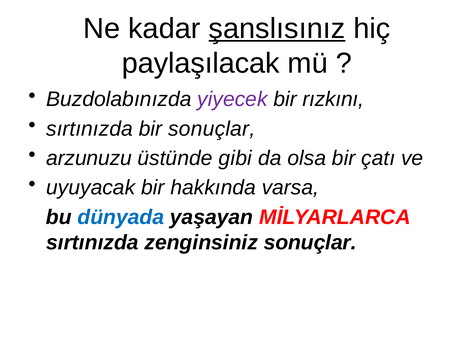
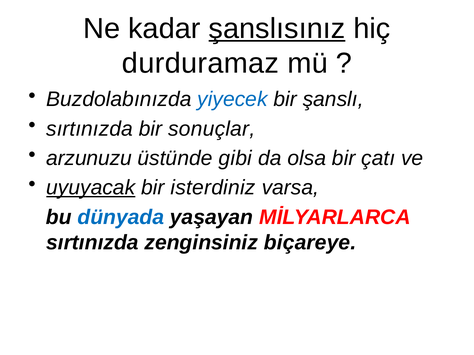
paylaşılacak: paylaşılacak -> durduramaz
yiyecek colour: purple -> blue
rızkını: rızkını -> şanslı
uyuyacak underline: none -> present
hakkında: hakkında -> isterdiniz
zenginsiniz sonuçlar: sonuçlar -> biçareye
